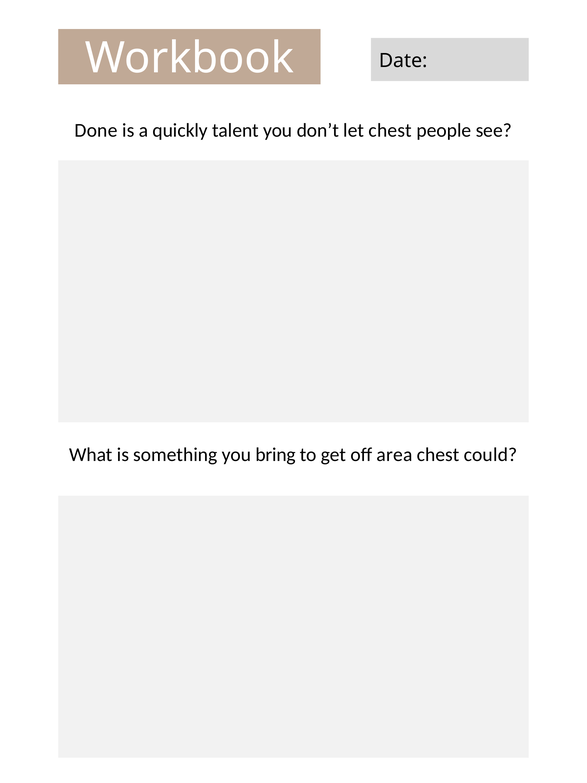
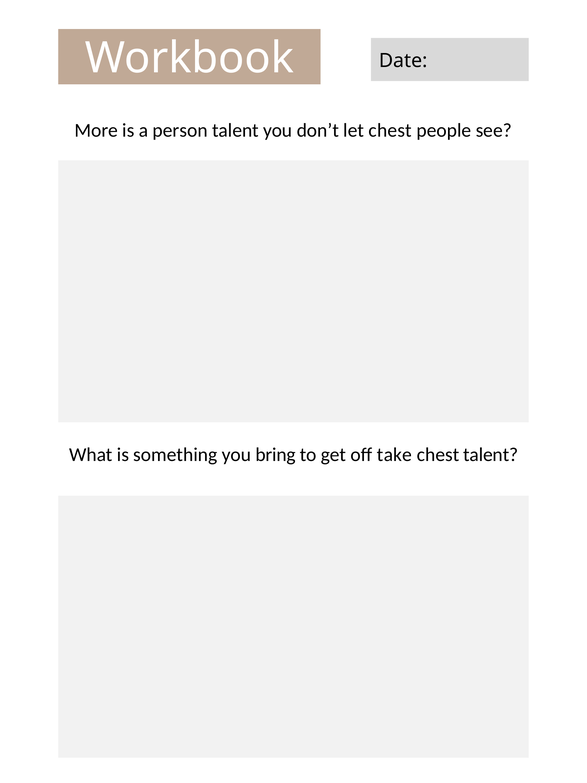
Done: Done -> More
quickly: quickly -> person
area: area -> take
chest could: could -> talent
